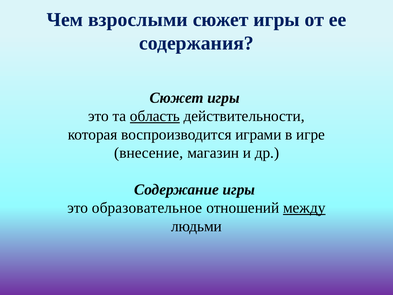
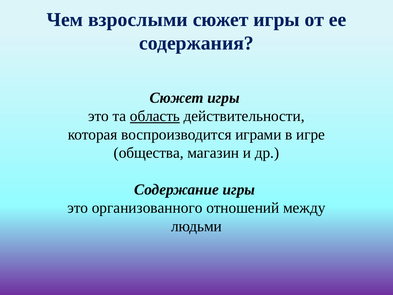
внесение: внесение -> общества
образовательное: образовательное -> организованного
между underline: present -> none
